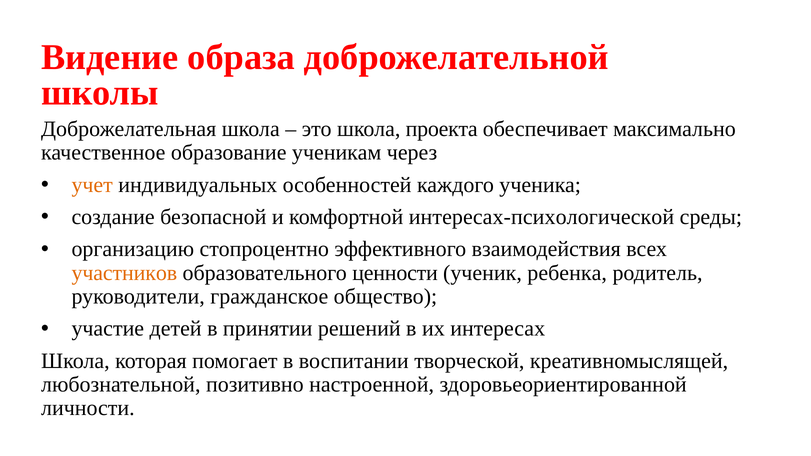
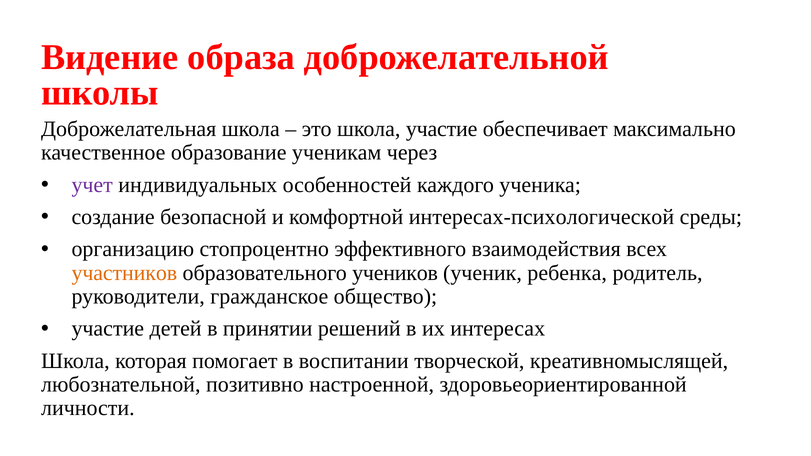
школа проекта: проекта -> участие
учет colour: orange -> purple
ценности: ценности -> учеников
